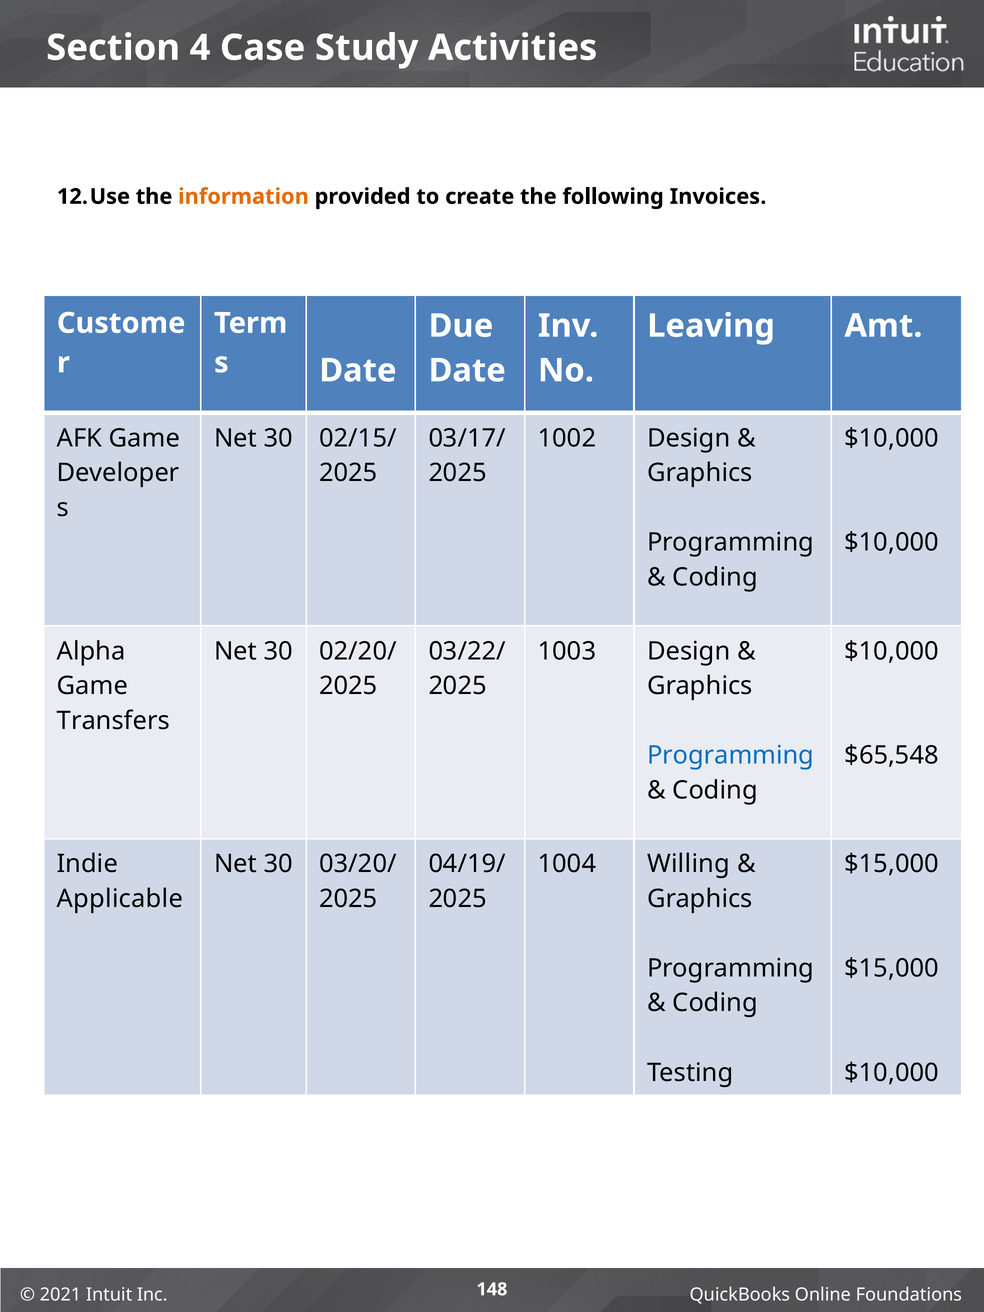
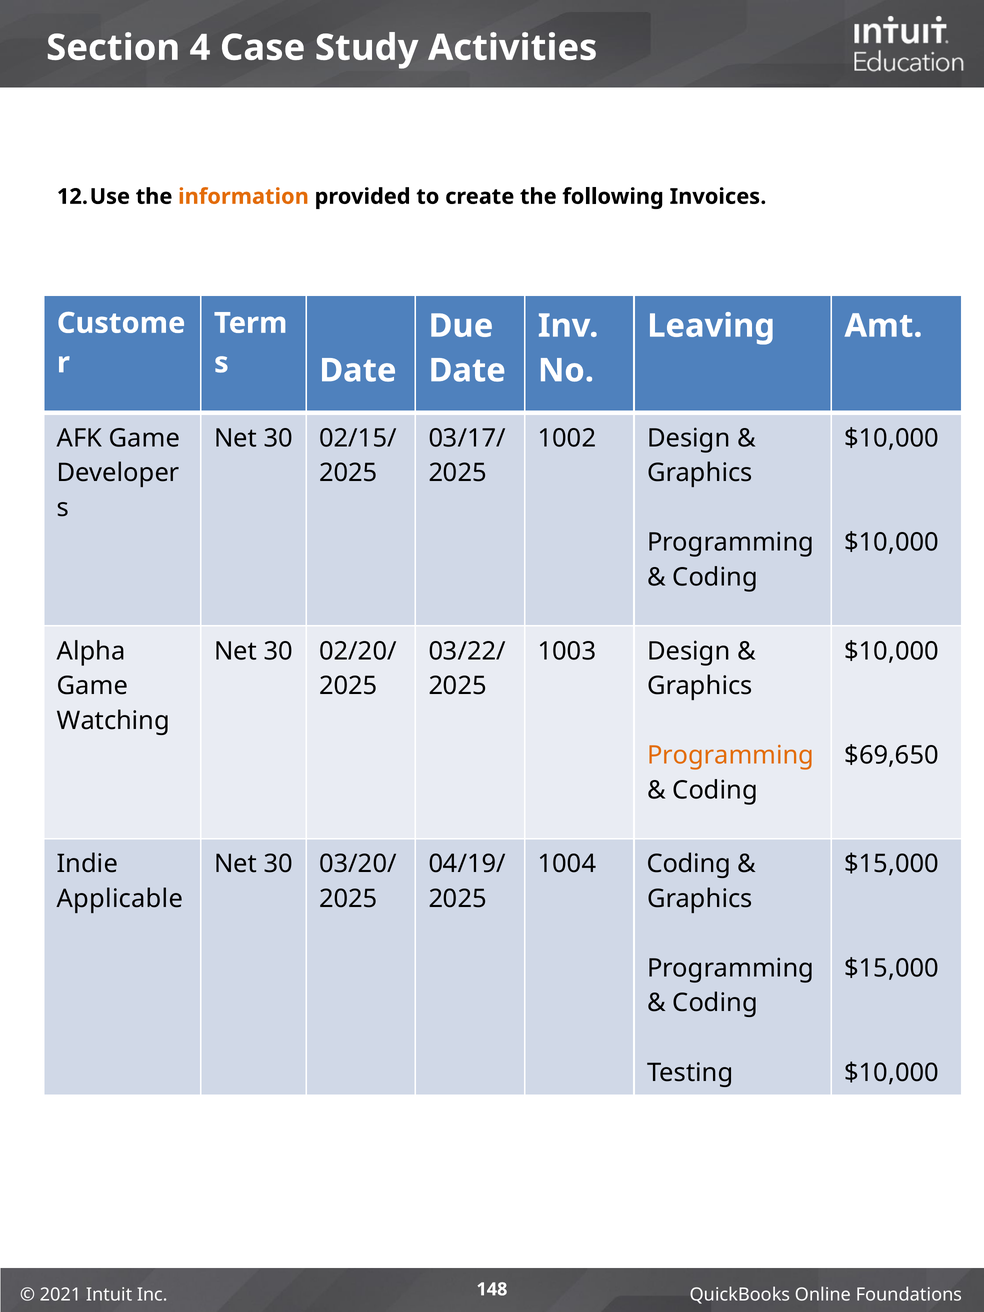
Transfers: Transfers -> Watching
Programming at (731, 755) colour: blue -> orange
$65,548: $65,548 -> $69,650
1004 Willing: Willing -> Coding
